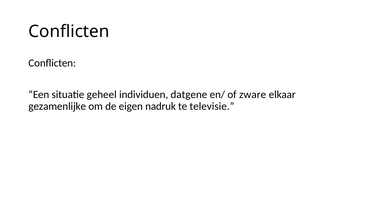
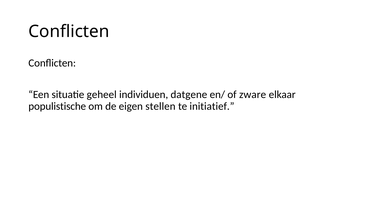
gezamenlijke: gezamenlijke -> populistische
nadruk: nadruk -> stellen
televisie: televisie -> initiatief
